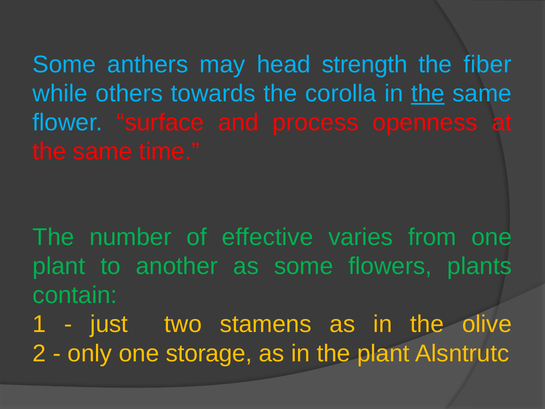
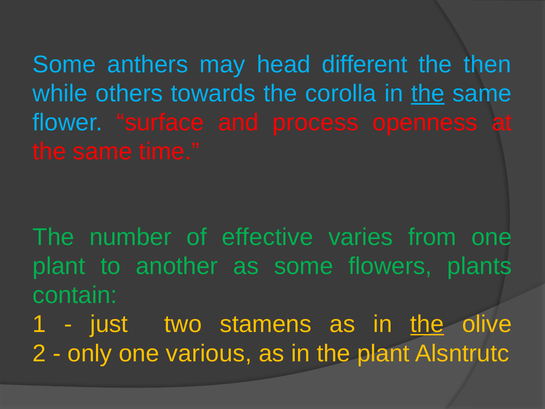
strength: strength -> different
fiber: fiber -> then
the at (427, 324) underline: none -> present
storage: storage -> various
